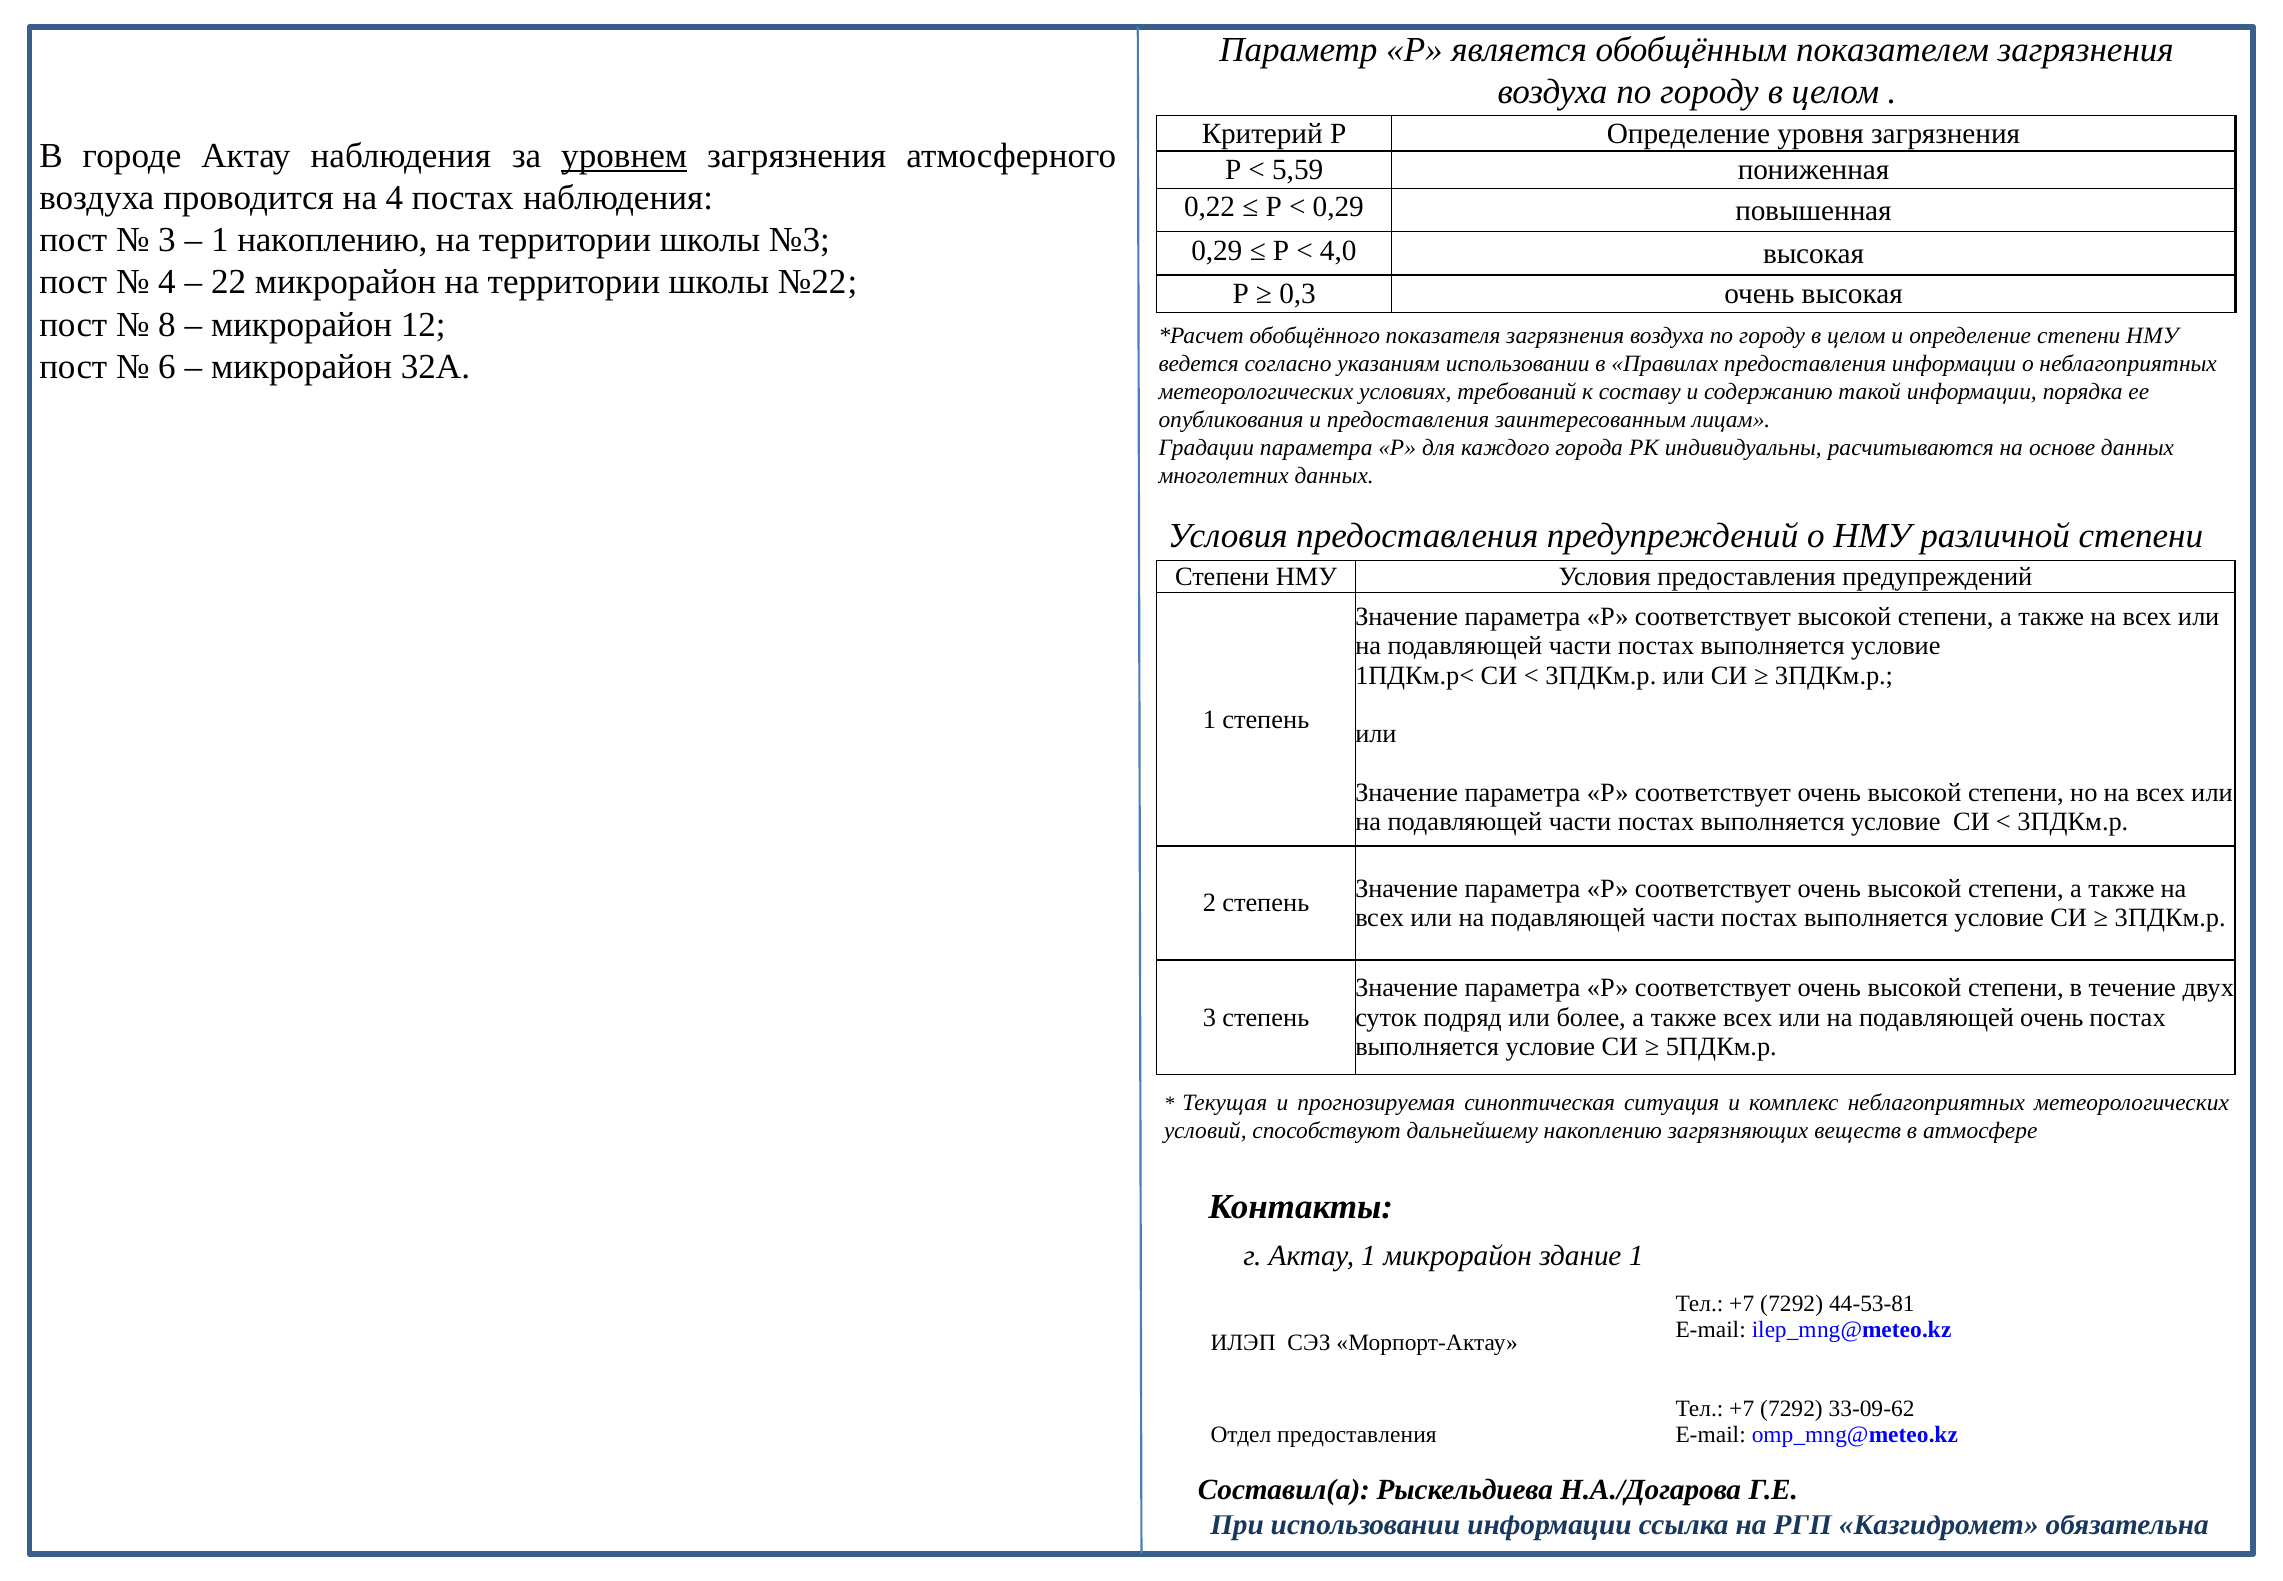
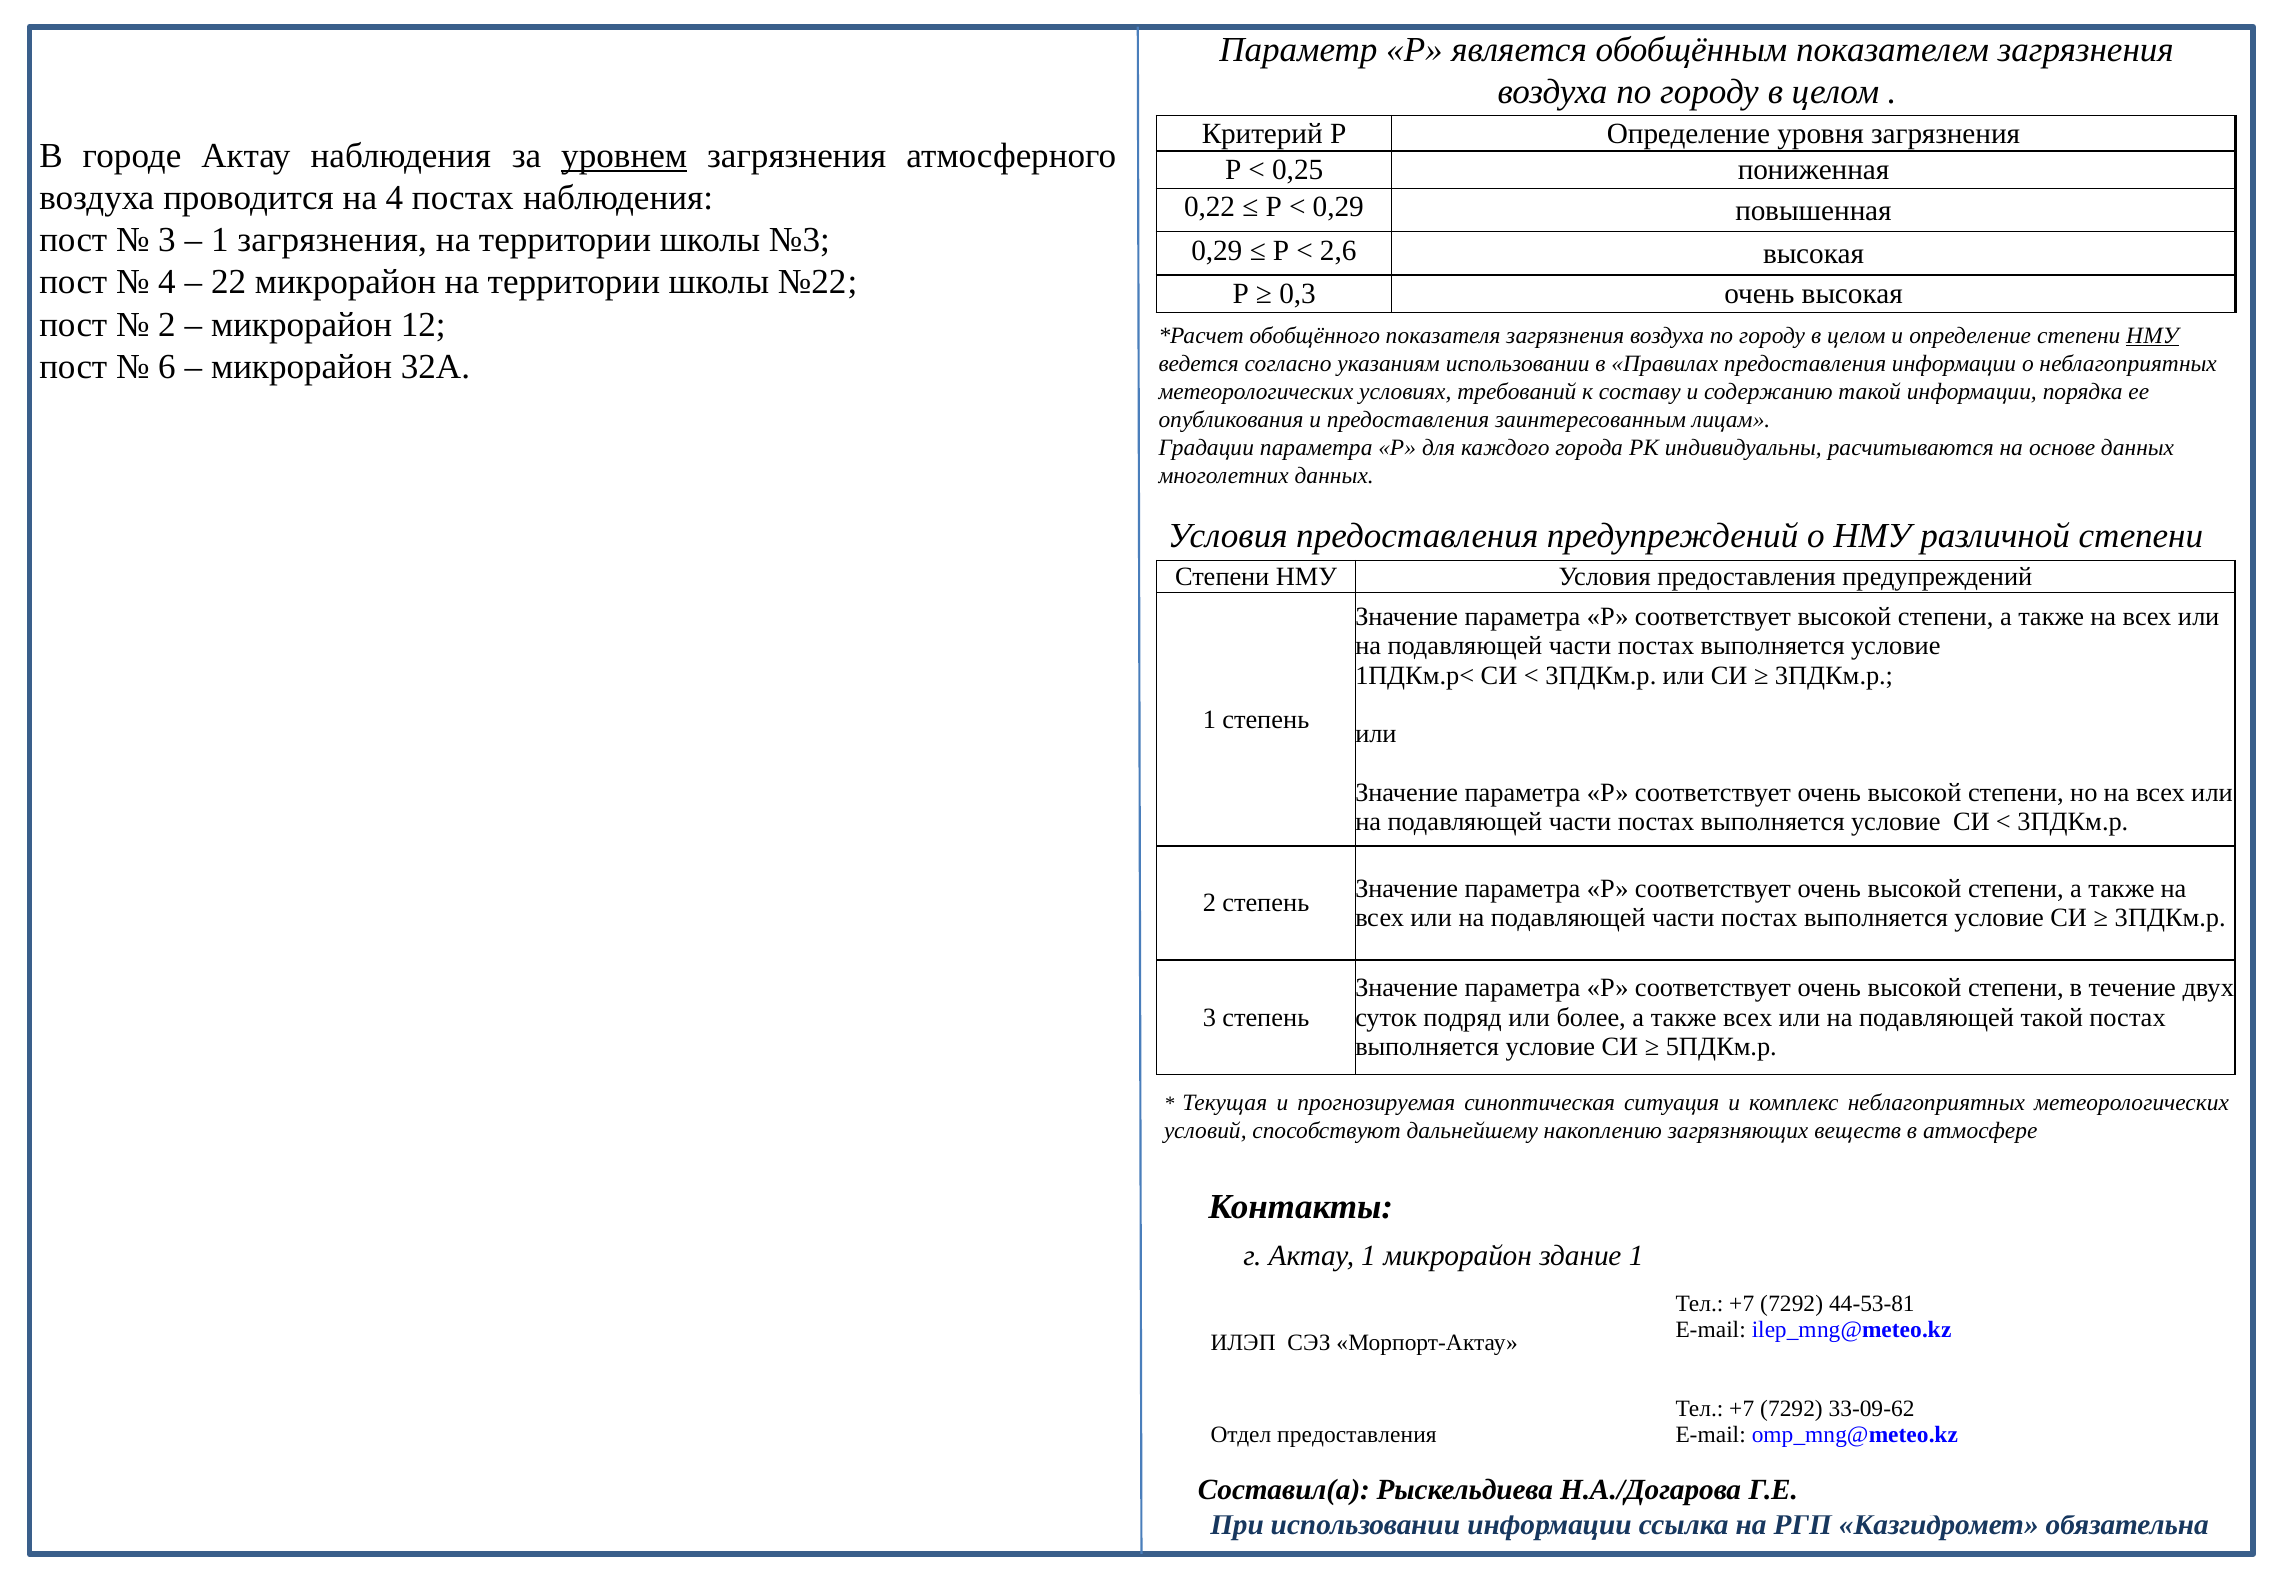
5,59: 5,59 -> 0,25
1 накоплению: накоплению -> загрязнения
4,0: 4,0 -> 2,6
8 at (167, 324): 8 -> 2
НМУ at (2152, 335) underline: none -> present
подавляющей очень: очень -> такой
